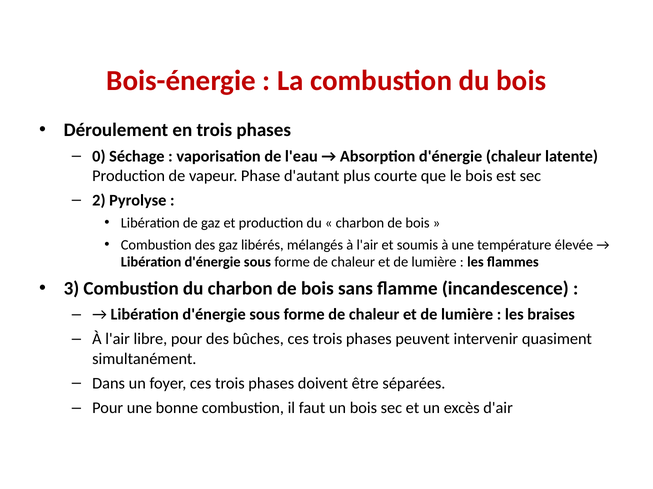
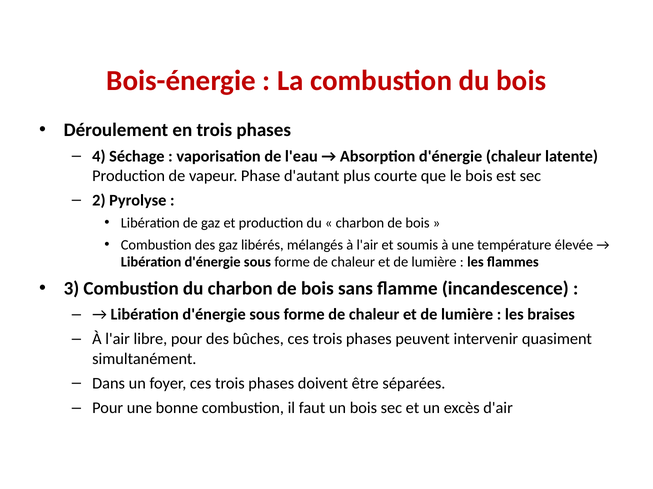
0: 0 -> 4
